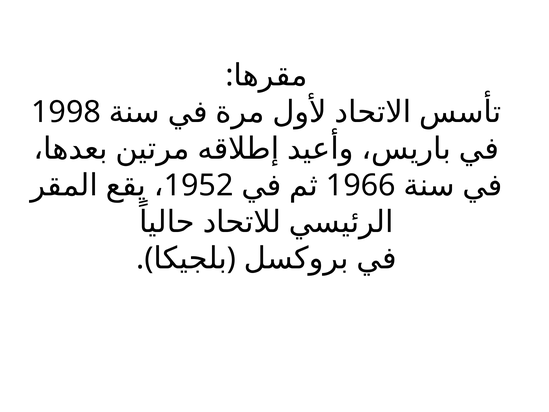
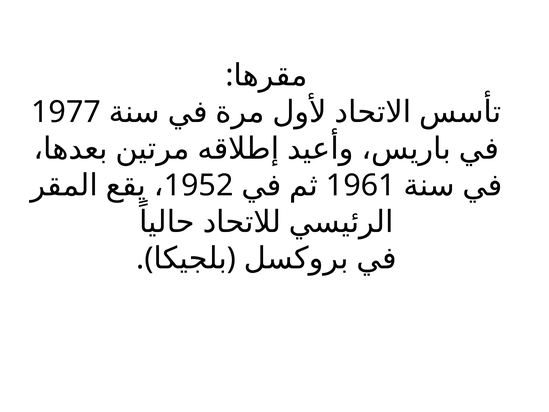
1998: 1998 -> 1977
1966: 1966 -> 1961
